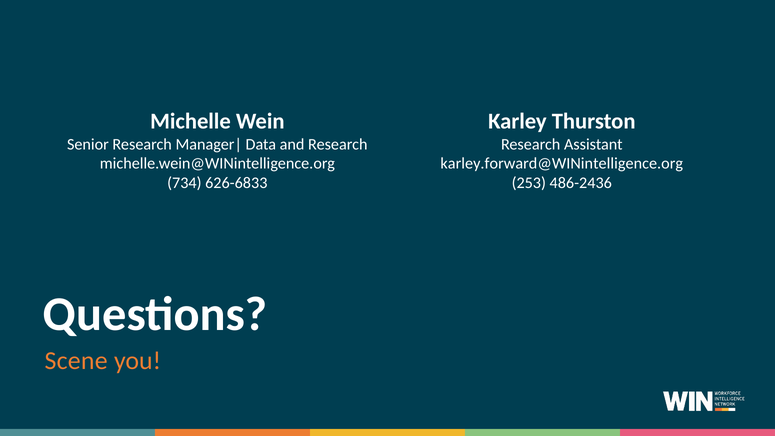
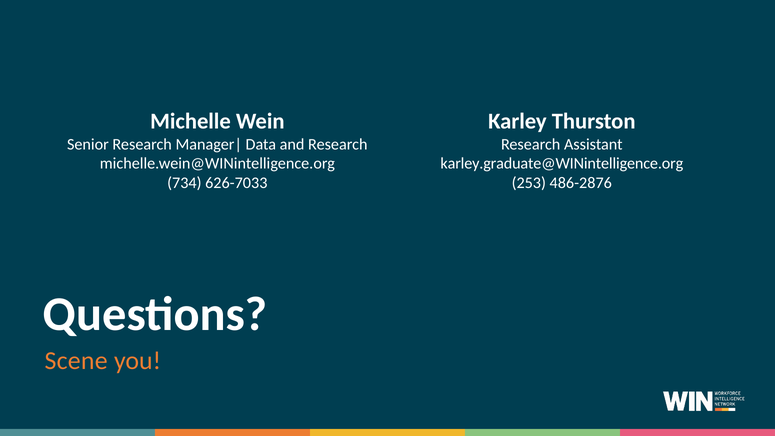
karley.forward@WINintelligence.org: karley.forward@WINintelligence.org -> karley.graduate@WINintelligence.org
626-6833: 626-6833 -> 626-7033
486-2436: 486-2436 -> 486-2876
